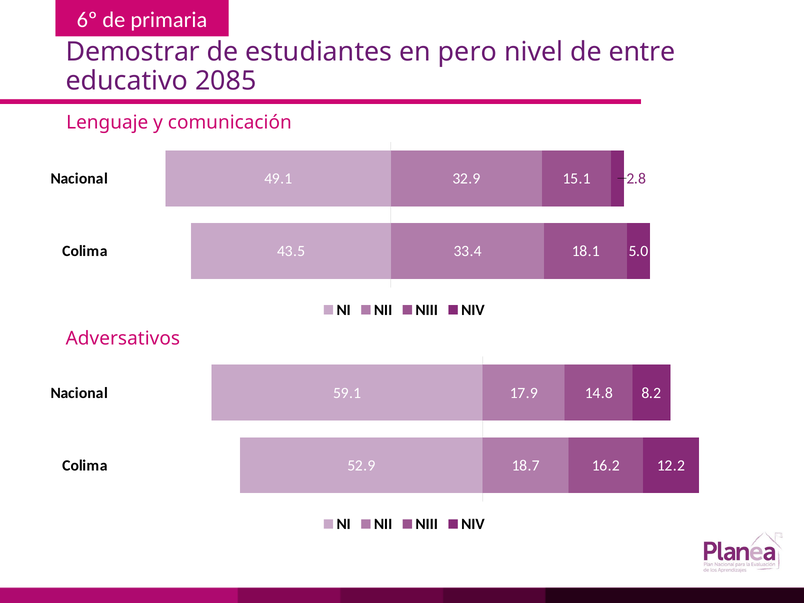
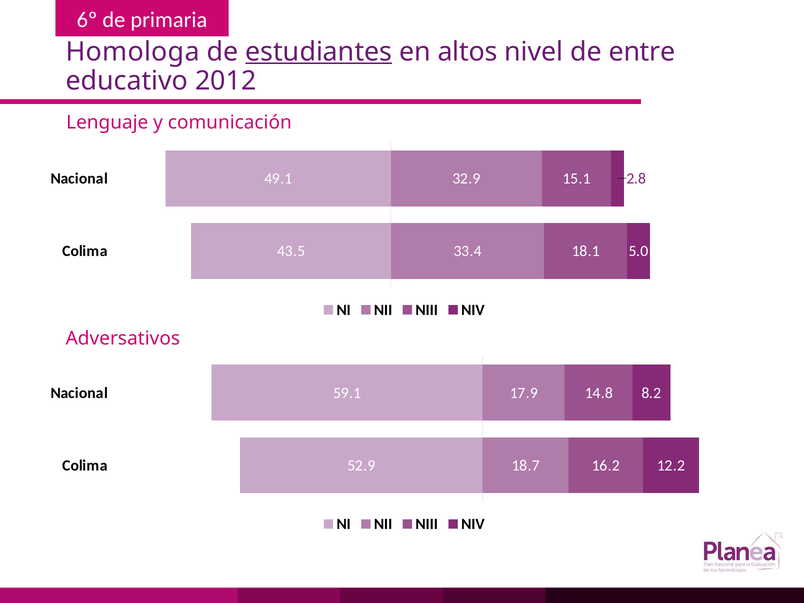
Demostrar: Demostrar -> Homologa
estudiantes underline: none -> present
pero: pero -> altos
2085: 2085 -> 2012
